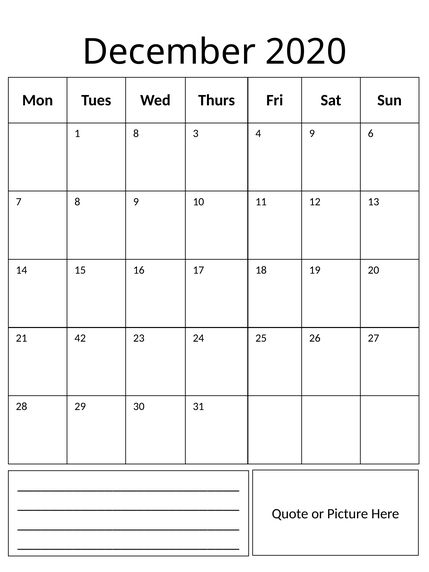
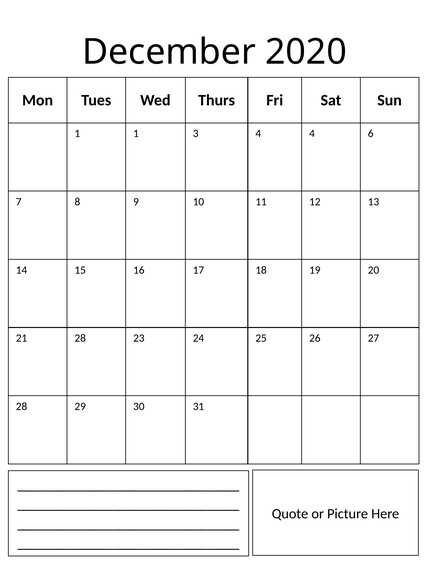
1 8: 8 -> 1
4 9: 9 -> 4
21 42: 42 -> 28
